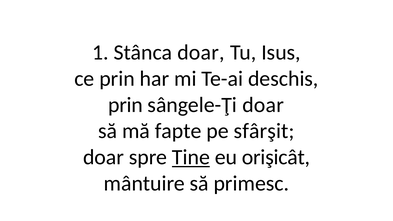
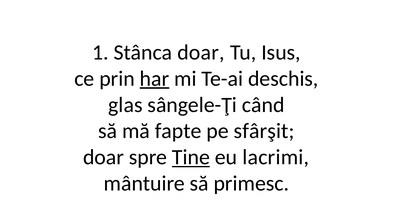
har underline: none -> present
prin at (126, 105): prin -> glas
sângele-Ţi doar: doar -> când
orişicât: orişicât -> lacrimi
